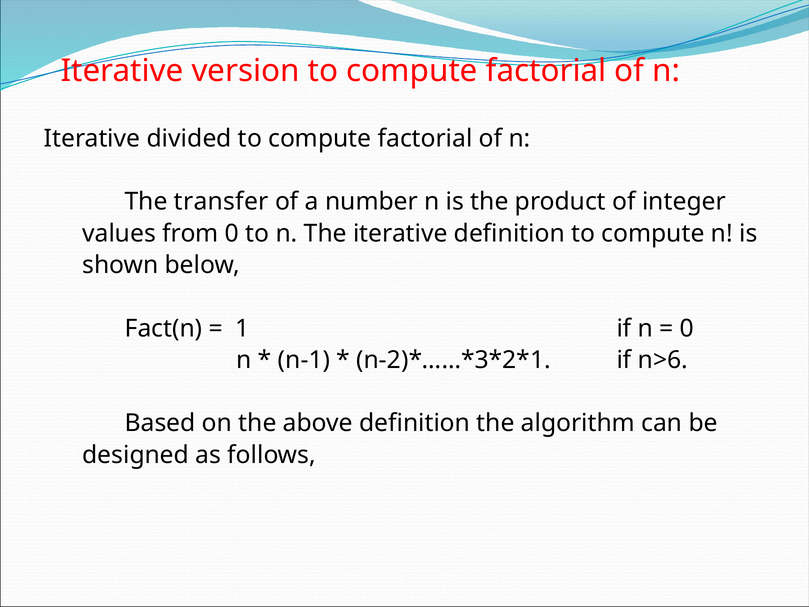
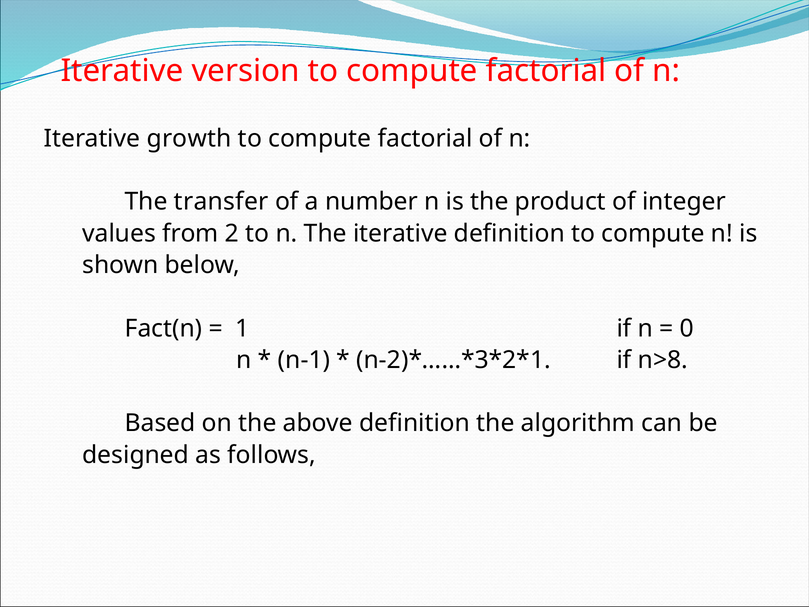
divided: divided -> growth
from 0: 0 -> 2
n>6: n>6 -> n>8
